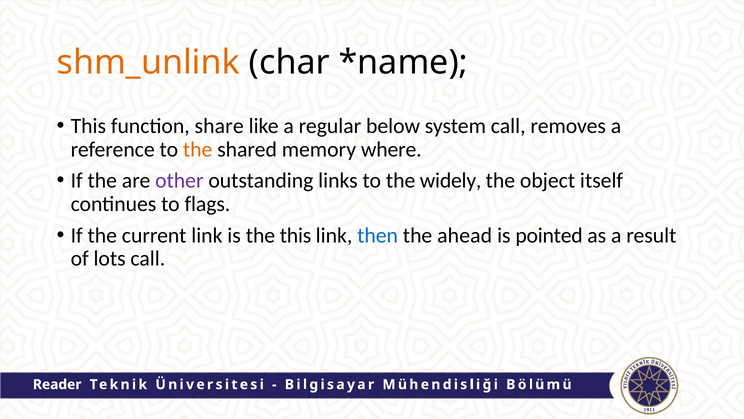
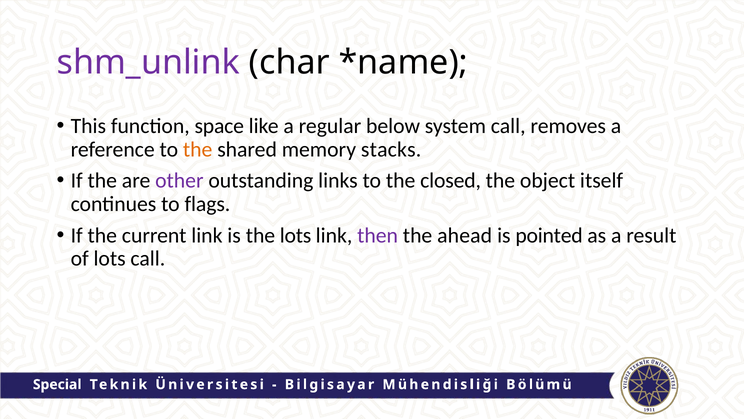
shm_unlink colour: orange -> purple
share: share -> space
where: where -> stacks
widely: widely -> closed
the this: this -> lots
then colour: blue -> purple
Reader: Reader -> Special
